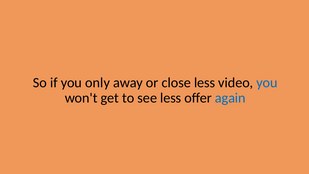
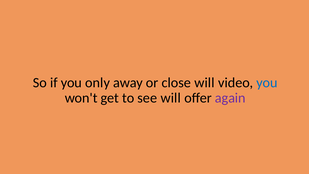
close less: less -> will
see less: less -> will
again colour: blue -> purple
